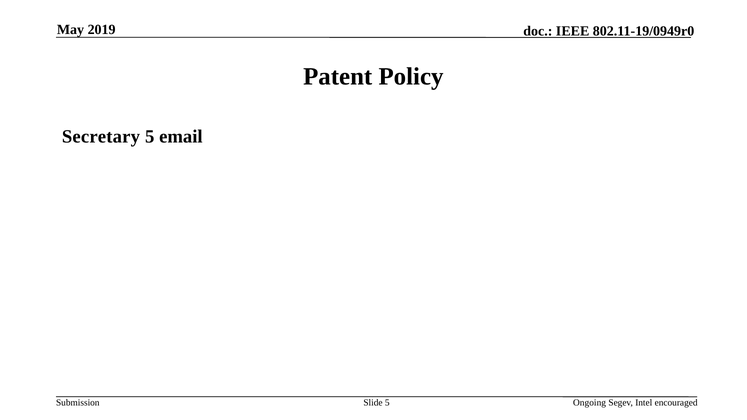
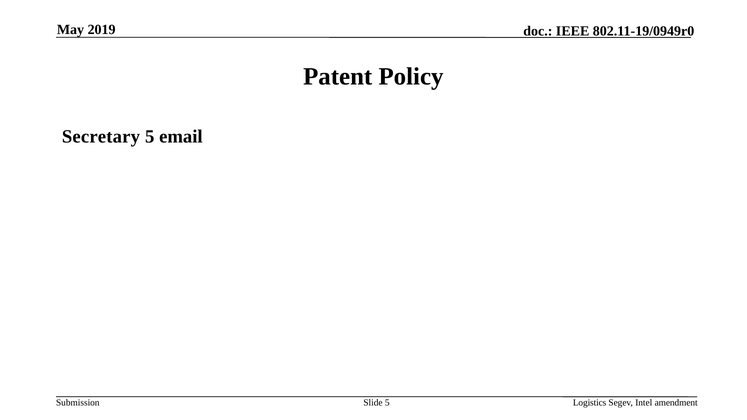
Ongoing: Ongoing -> Logistics
encouraged: encouraged -> amendment
